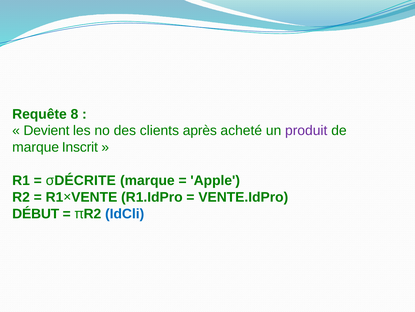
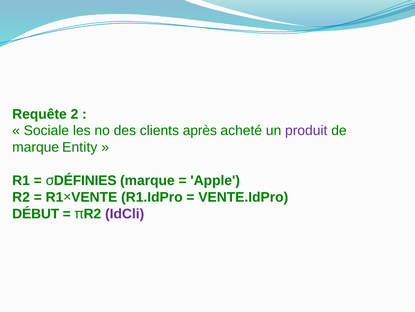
8: 8 -> 2
Devient: Devient -> Sociale
Inscrit: Inscrit -> Entity
DÉCRITE: DÉCRITE -> DÉFINIES
IdCli colour: blue -> purple
